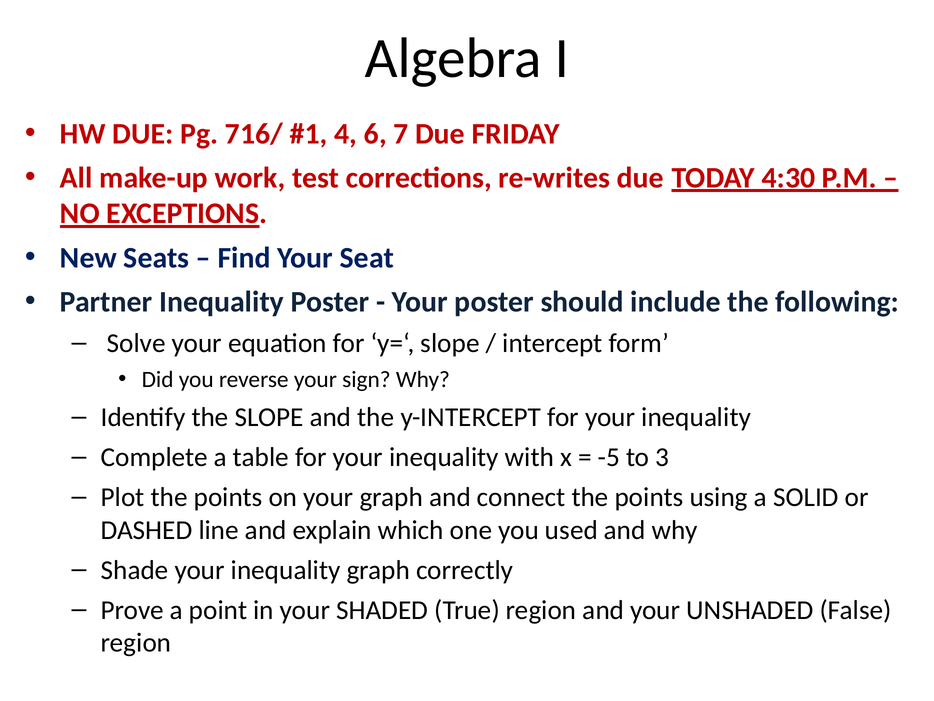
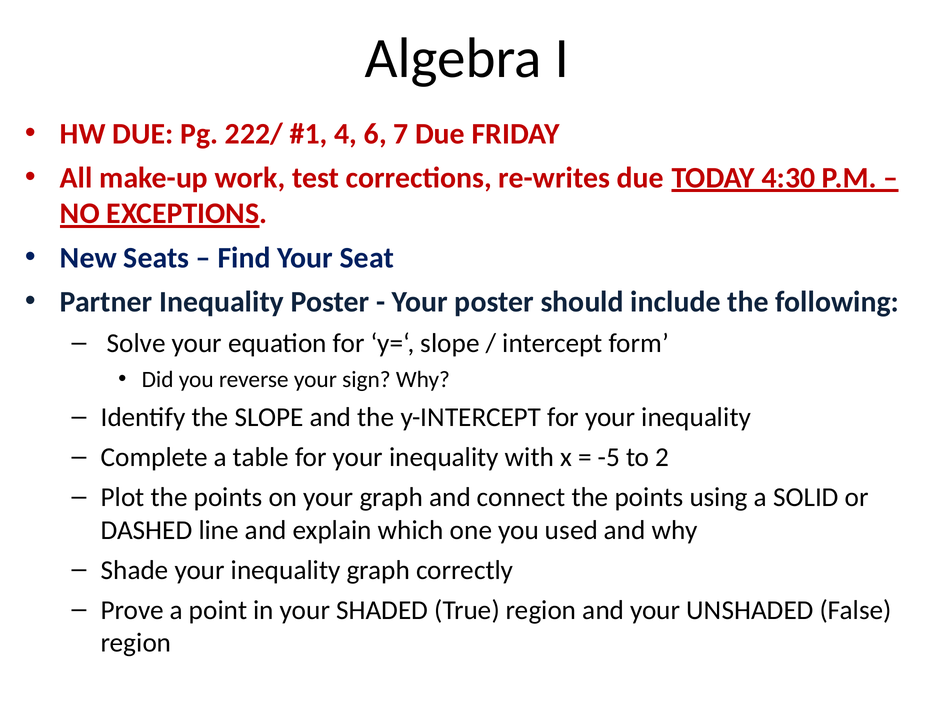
716/: 716/ -> 222/
3: 3 -> 2
